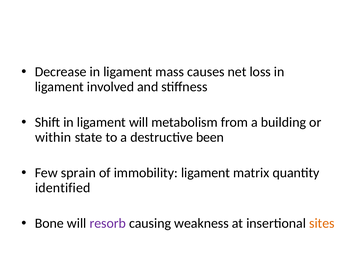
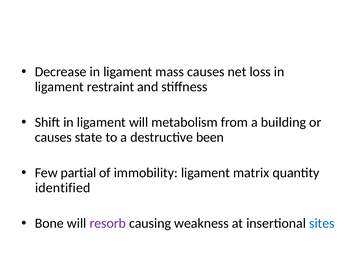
involved: involved -> restraint
within at (53, 137): within -> causes
sprain: sprain -> partial
sites colour: orange -> blue
